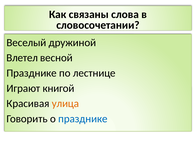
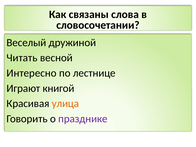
Влетел: Влетел -> Читать
Празднике at (32, 73): Празднике -> Интересно
празднике at (83, 119) colour: blue -> purple
